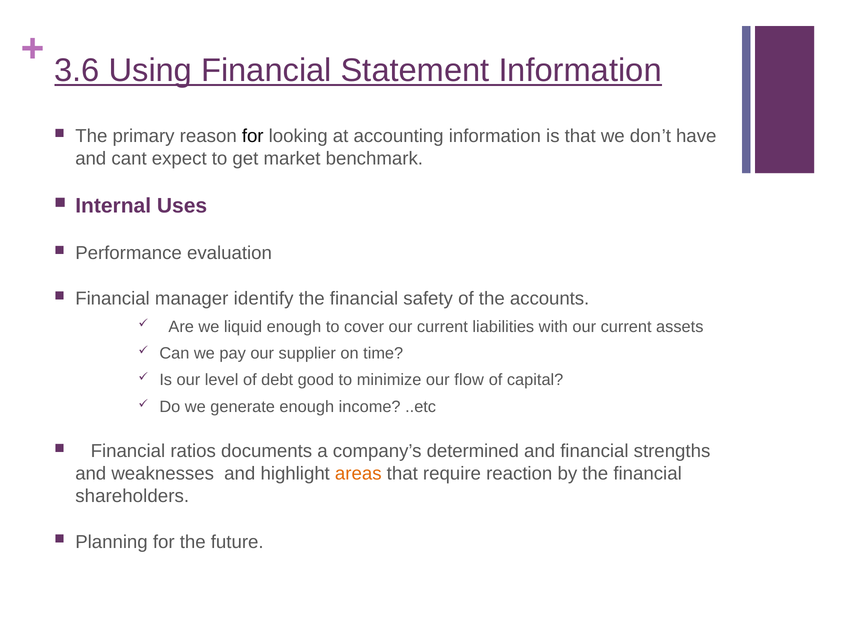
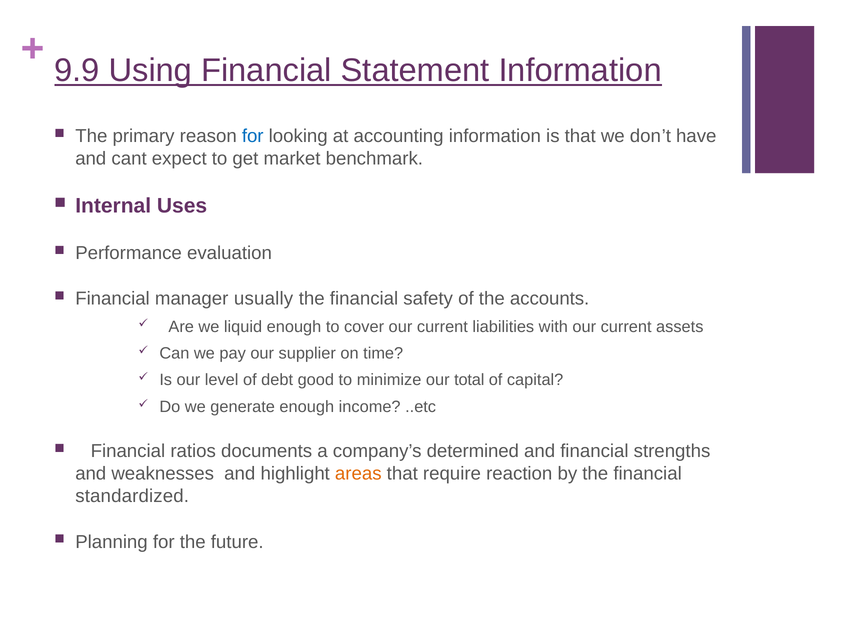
3.6: 3.6 -> 9.9
for at (253, 136) colour: black -> blue
identify: identify -> usually
flow: flow -> total
shareholders: shareholders -> standardized
